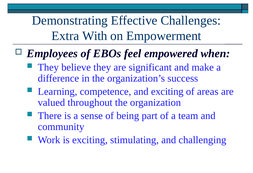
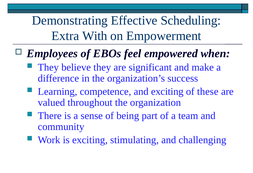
Challenges: Challenges -> Scheduling
areas: areas -> these
